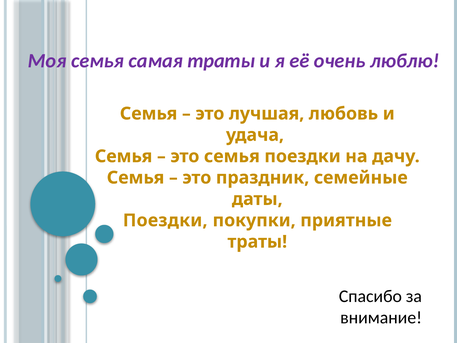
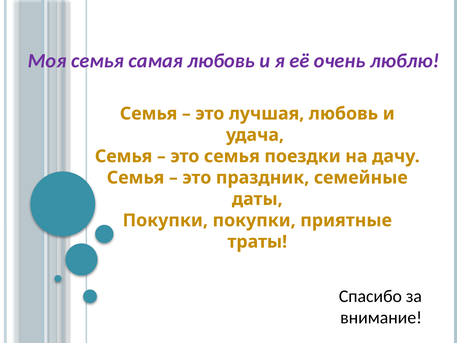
самая траты: траты -> любовь
Поездки at (165, 220): Поездки -> Покупки
